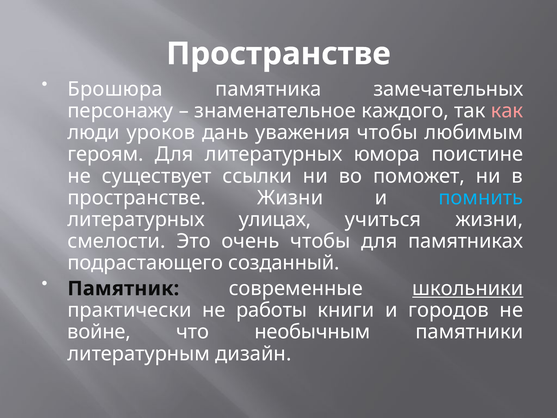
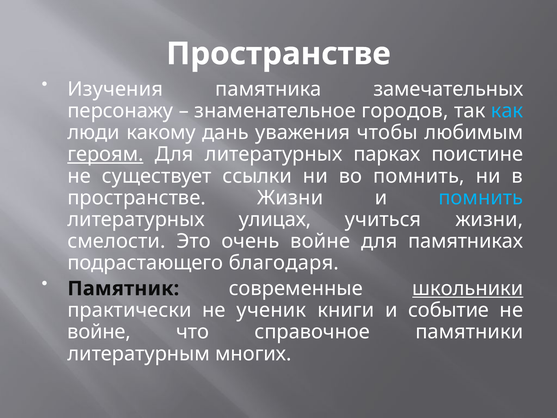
Брошюра: Брошюра -> Изучения
каждого: каждого -> городов
как colour: pink -> light blue
уроков: уроков -> какому
героям underline: none -> present
юмора: юмора -> парках
во поможет: поможет -> помнить
очень чтобы: чтобы -> войне
созданный: созданный -> благодаря
работы: работы -> ученик
городов: городов -> событие
необычным: необычным -> справочное
дизайн: дизайн -> многих
